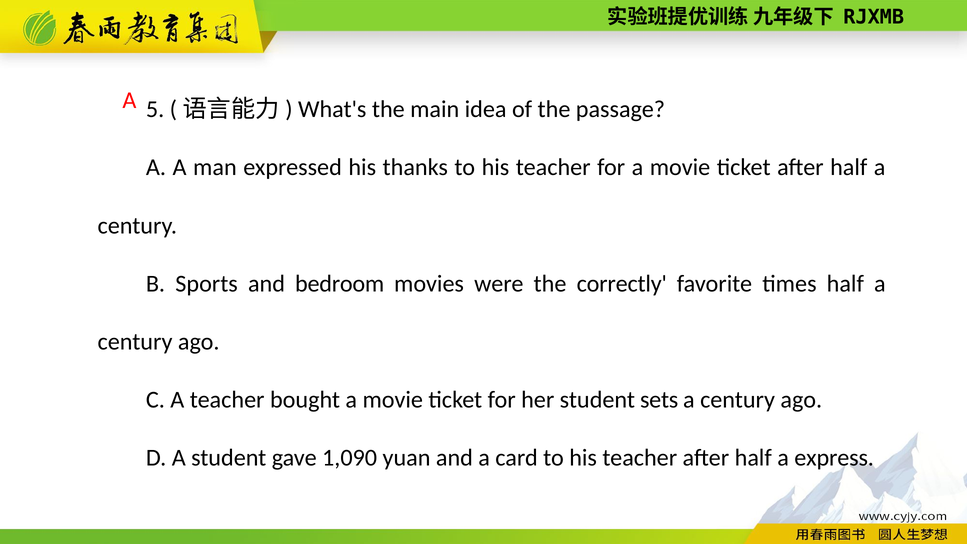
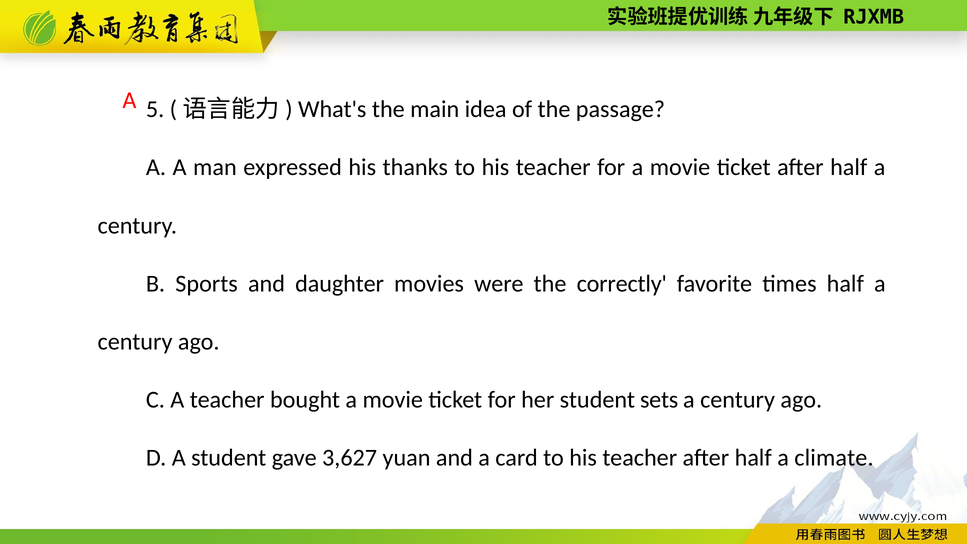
bedroom: bedroom -> daughter
1,090: 1,090 -> 3,627
express: express -> climate
